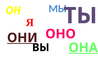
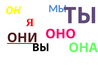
ОНА underline: present -> none
